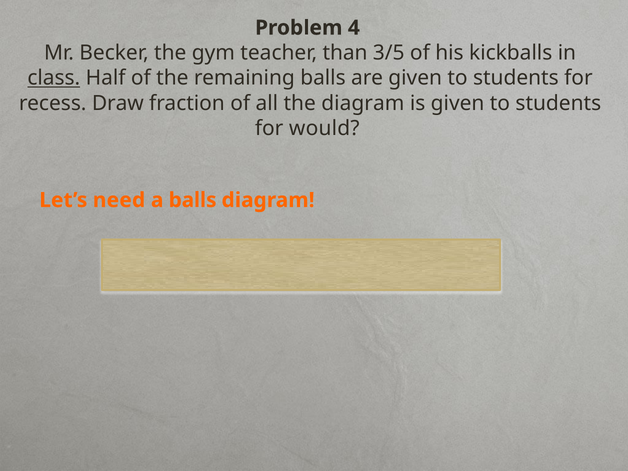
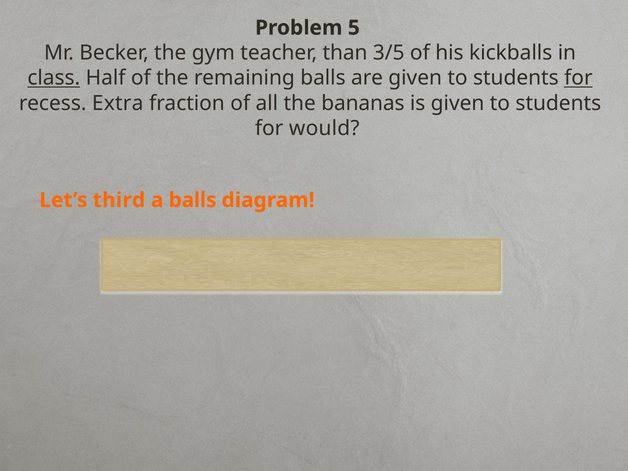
4: 4 -> 5
for at (578, 78) underline: none -> present
Draw: Draw -> Extra
the diagram: diagram -> bananas
need: need -> third
